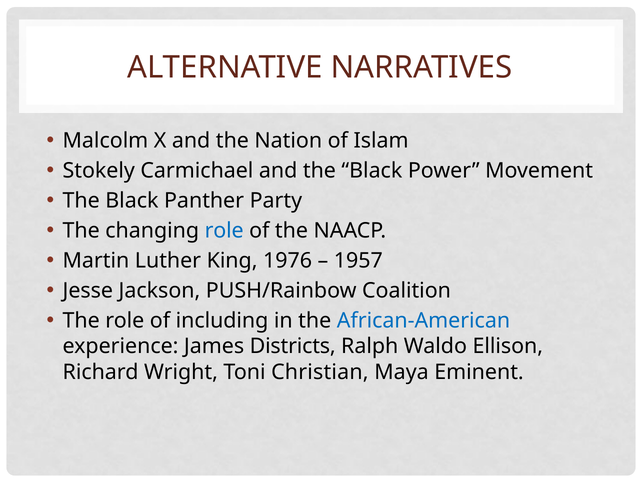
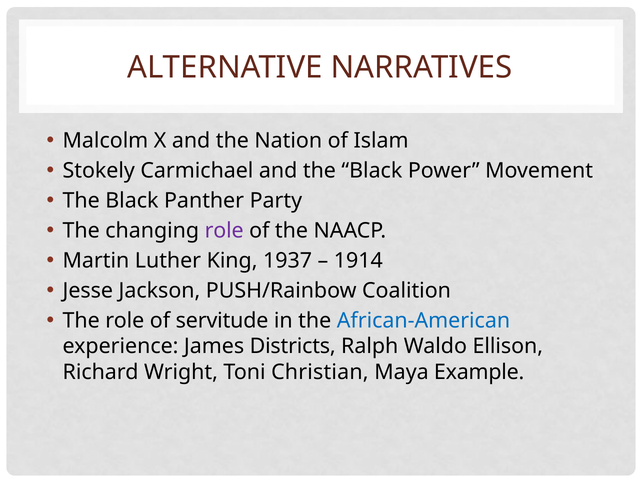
role at (224, 230) colour: blue -> purple
1976: 1976 -> 1937
1957: 1957 -> 1914
including: including -> servitude
Eminent: Eminent -> Example
